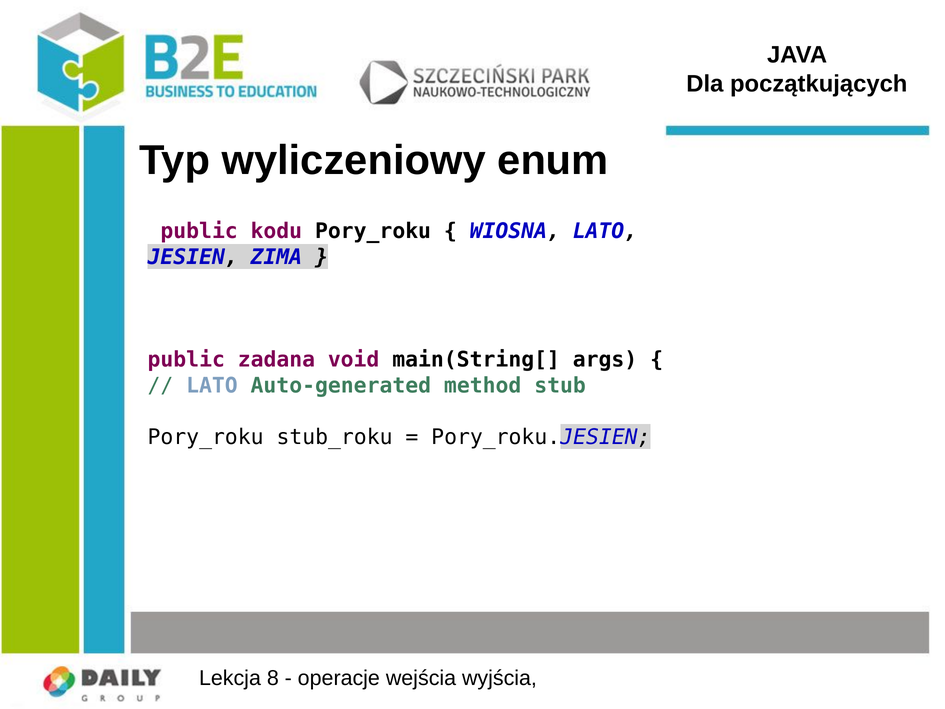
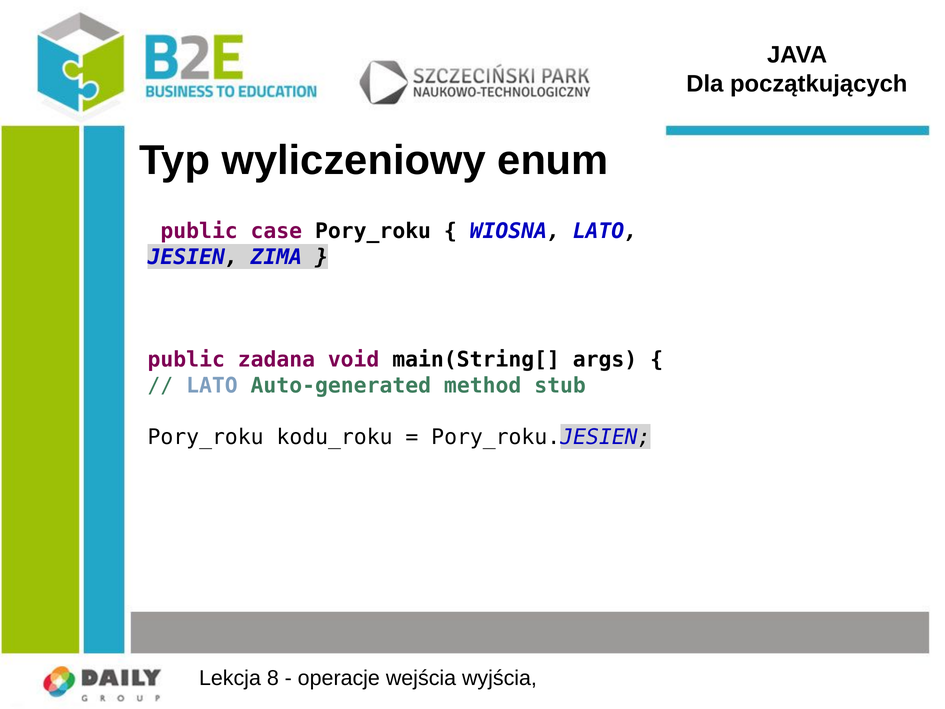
kodu: kodu -> case
stub_roku: stub_roku -> kodu_roku
